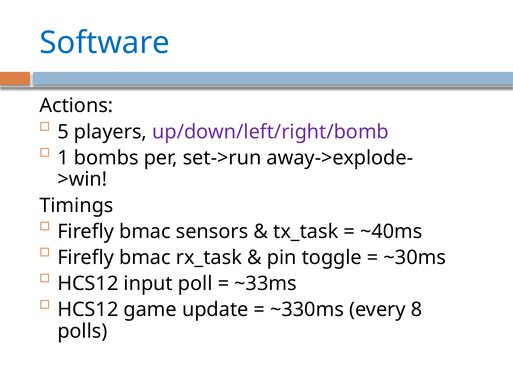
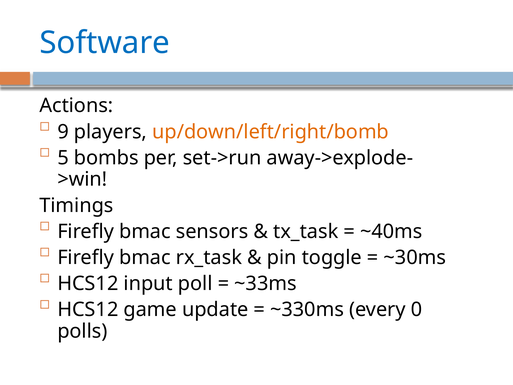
5: 5 -> 9
up/down/left/right/bomb colour: purple -> orange
1: 1 -> 5
8: 8 -> 0
